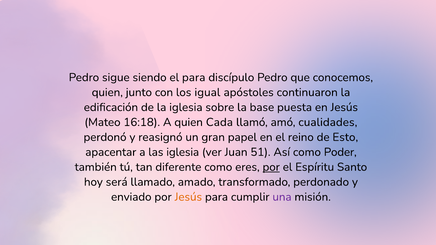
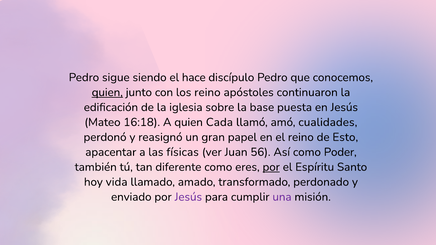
el para: para -> hace
quien at (107, 92) underline: none -> present
los igual: igual -> reino
las iglesia: iglesia -> físicas
51: 51 -> 56
será: será -> vida
Jesús at (188, 197) colour: orange -> purple
